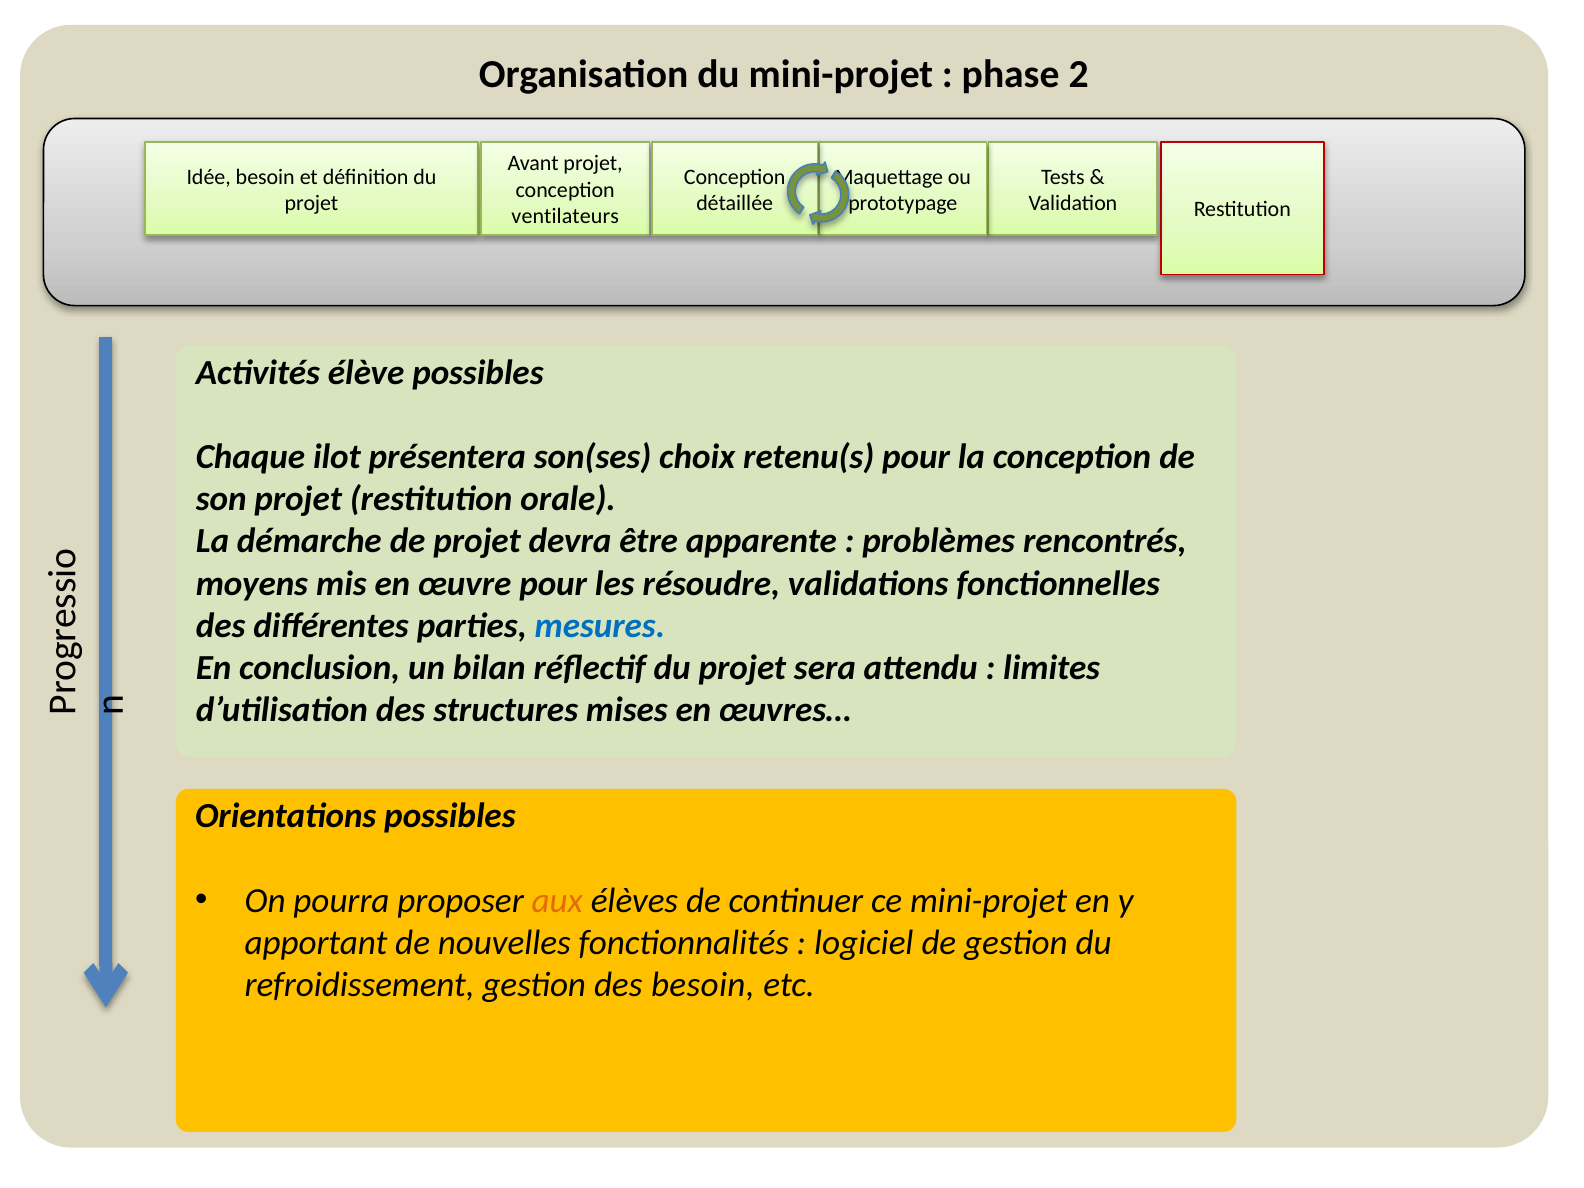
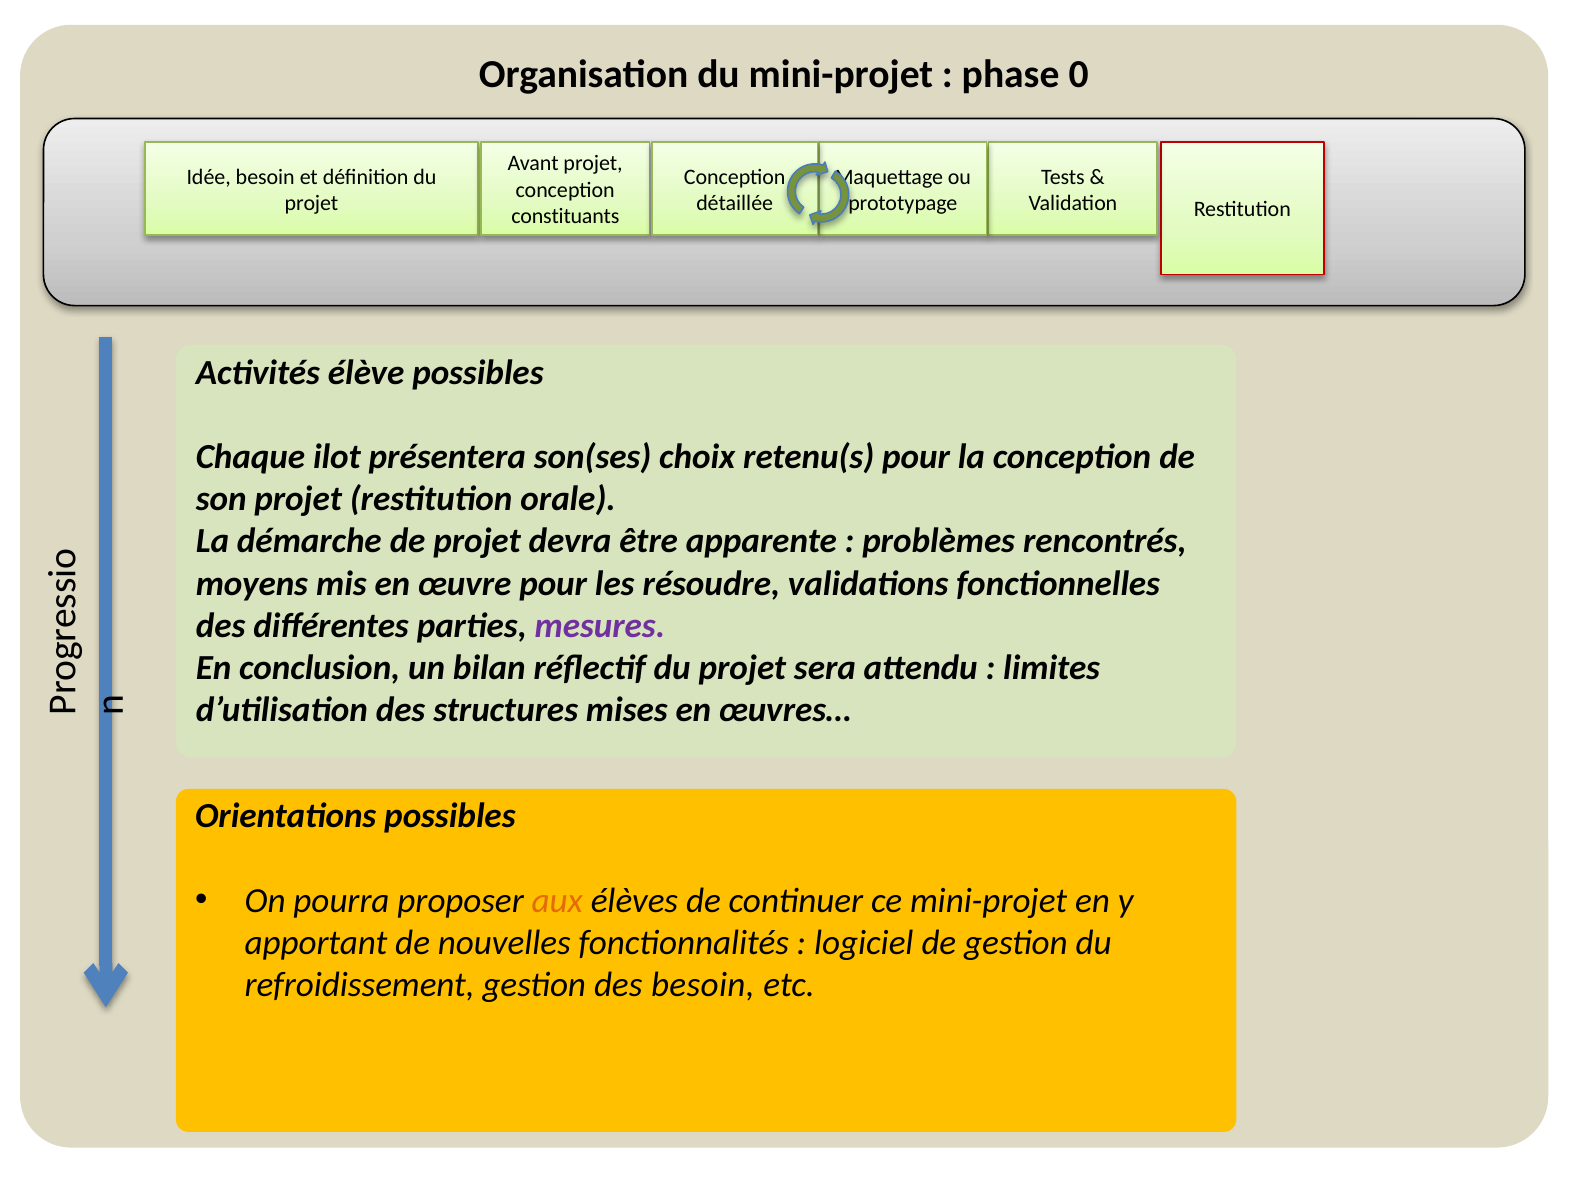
2: 2 -> 0
ventilateurs: ventilateurs -> constituants
mesures colour: blue -> purple
